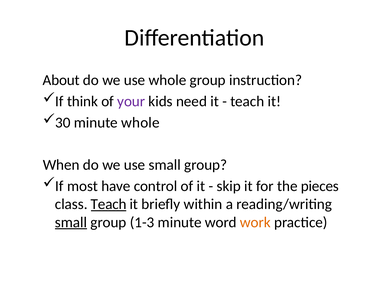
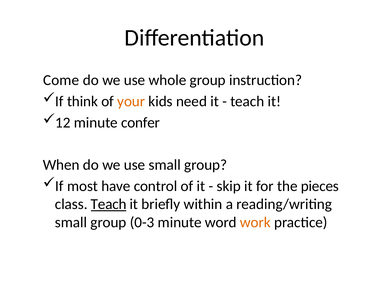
About: About -> Come
your colour: purple -> orange
30: 30 -> 12
minute whole: whole -> confer
small at (71, 222) underline: present -> none
1-3: 1-3 -> 0-3
